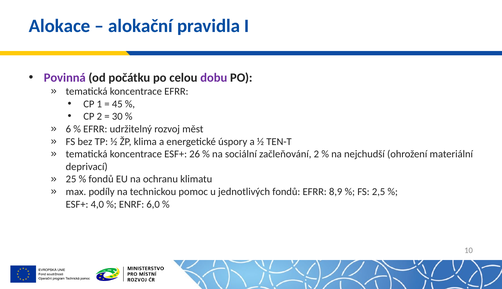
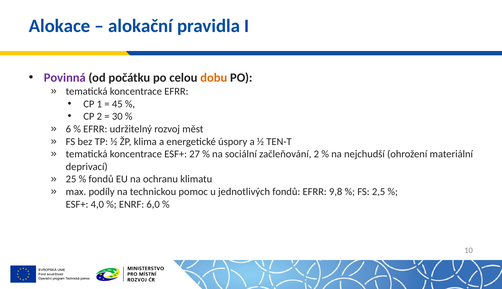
dobu colour: purple -> orange
26: 26 -> 27
8,9: 8,9 -> 9,8
